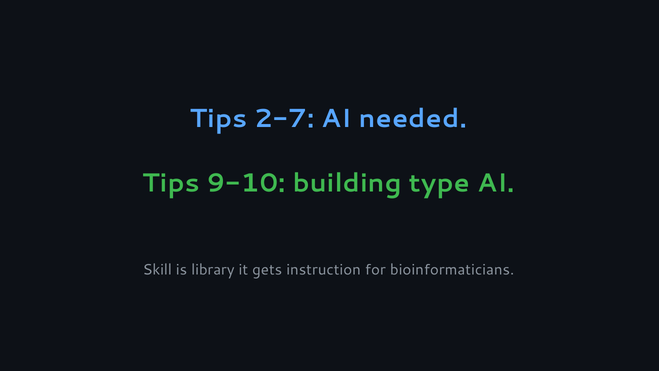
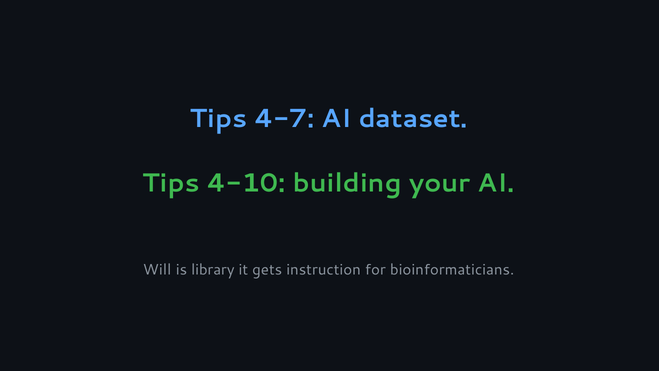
2-7: 2-7 -> 4-7
needed: needed -> dataset
9-10: 9-10 -> 4-10
type: type -> your
Skill: Skill -> Will
